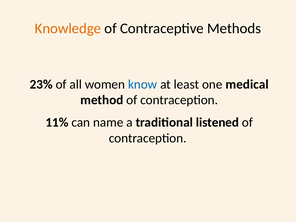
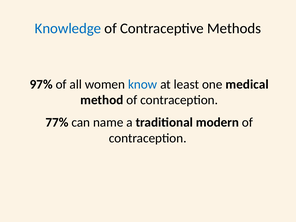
Knowledge colour: orange -> blue
23%: 23% -> 97%
11%: 11% -> 77%
listened: listened -> modern
